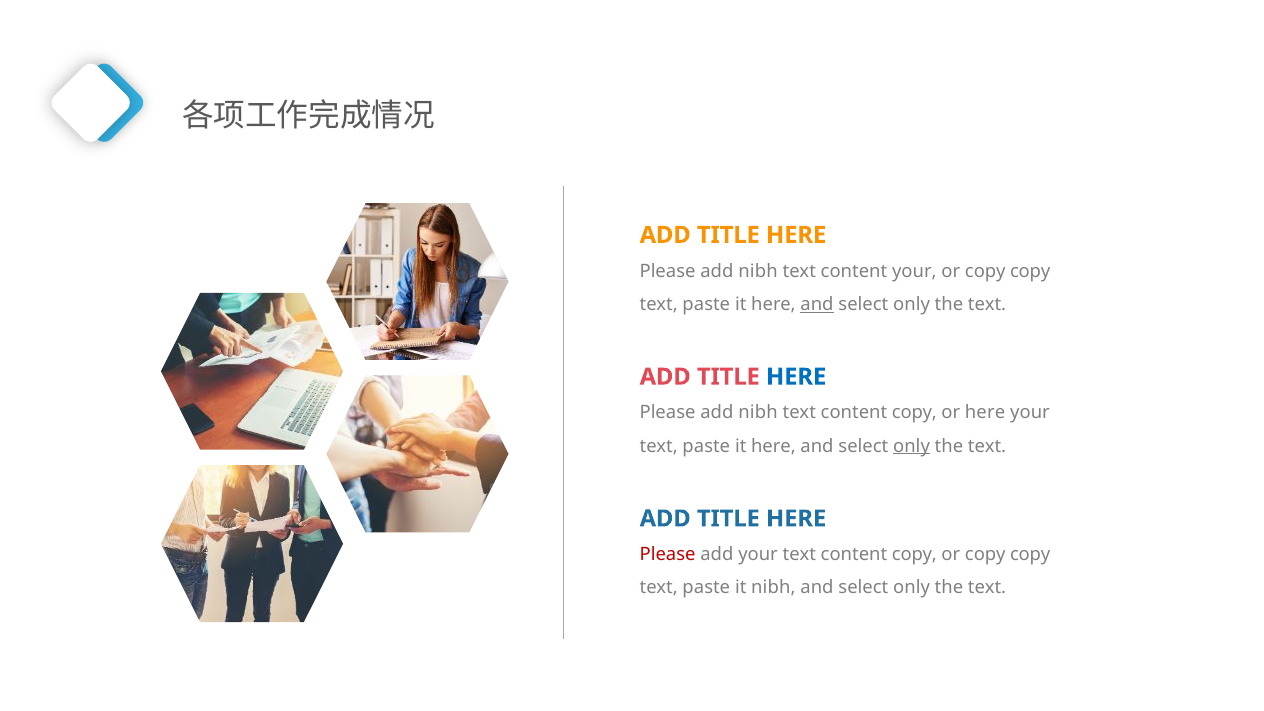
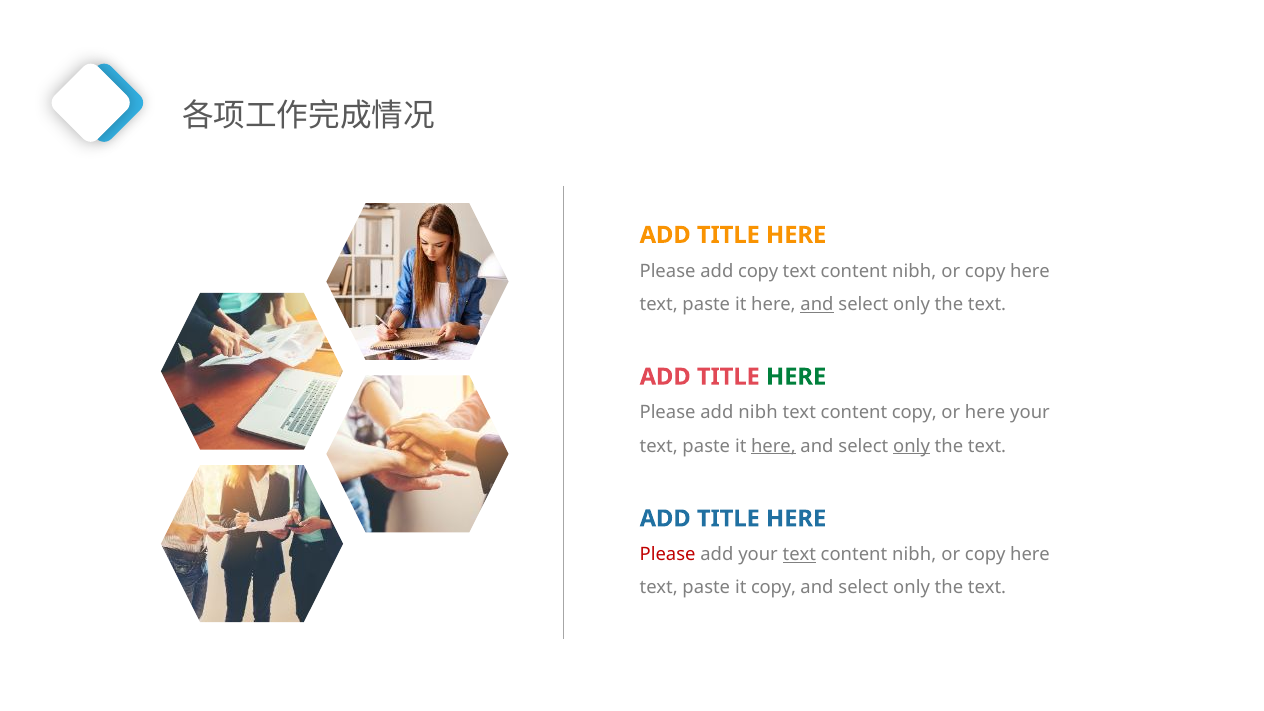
nibh at (758, 271): nibh -> copy
your at (914, 271): your -> nibh
copy at (1030, 271): copy -> here
HERE at (796, 377) colour: blue -> green
here at (773, 446) underline: none -> present
text at (799, 555) underline: none -> present
copy at (914, 555): copy -> nibh
copy at (1030, 555): copy -> here
it nibh: nibh -> copy
